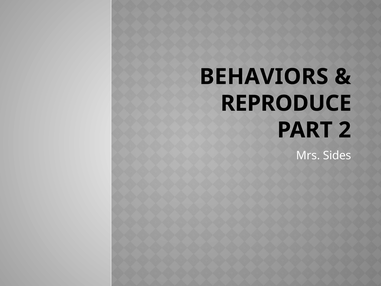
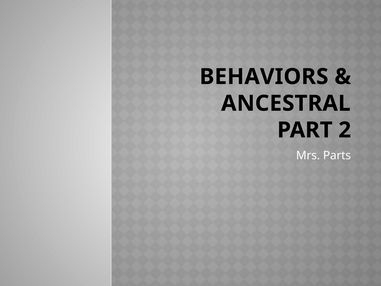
REPRODUCE: REPRODUCE -> ANCESTRAL
Sides: Sides -> Parts
